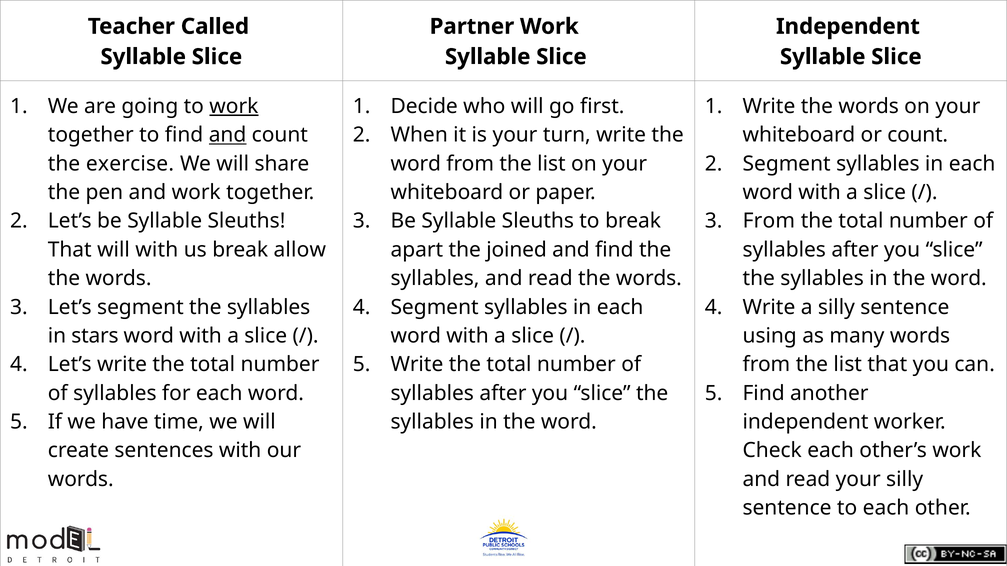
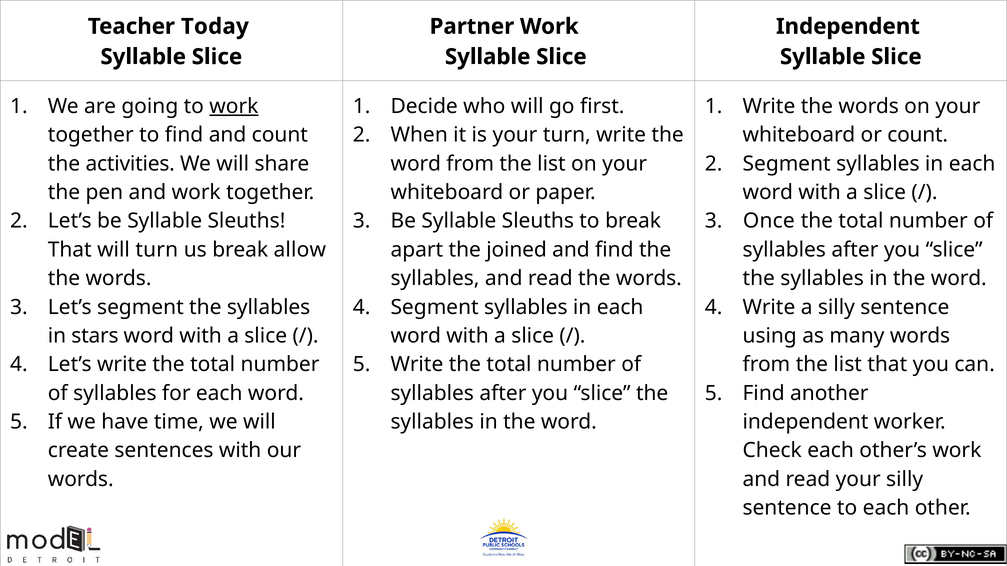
Called: Called -> Today
and at (228, 135) underline: present -> none
exercise: exercise -> activities
From at (769, 221): From -> Once
will with: with -> turn
